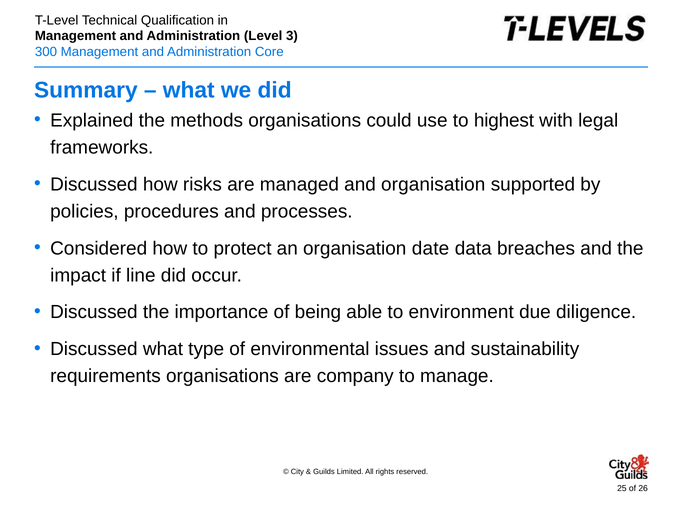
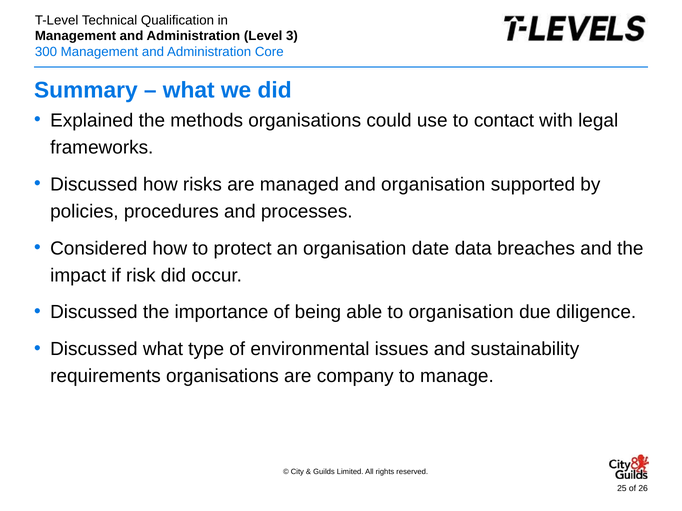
highest: highest -> contact
line: line -> risk
to environment: environment -> organisation
